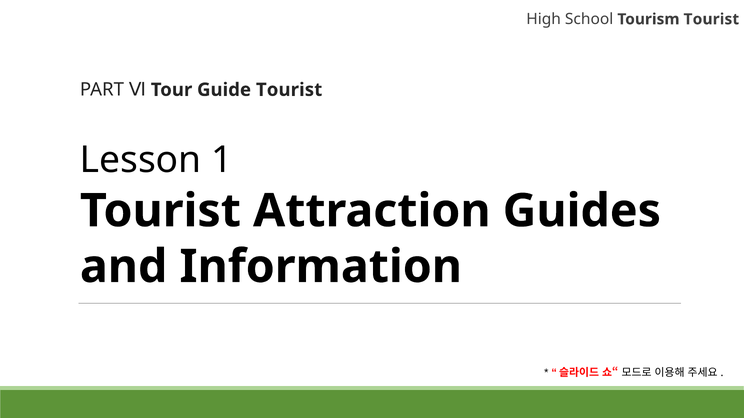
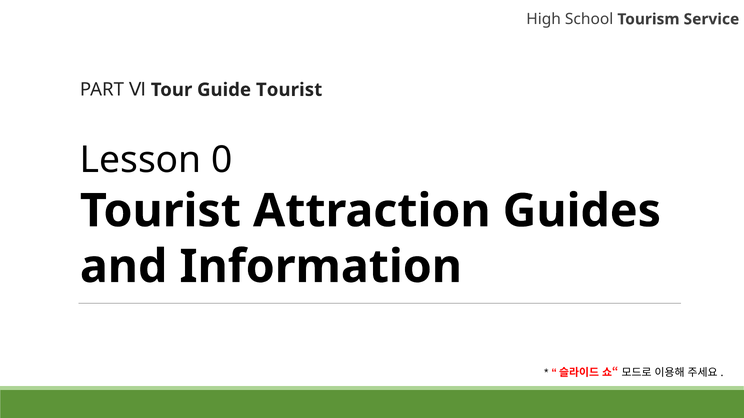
Tourism Tourist: Tourist -> Service
1: 1 -> 0
